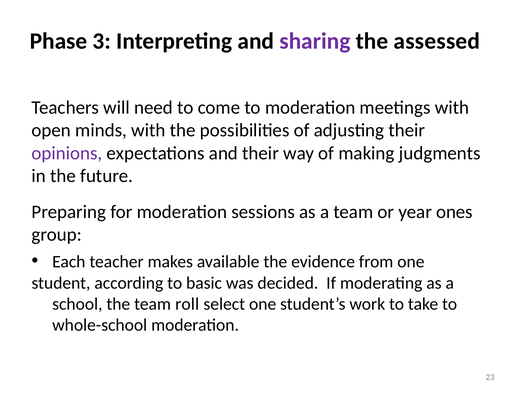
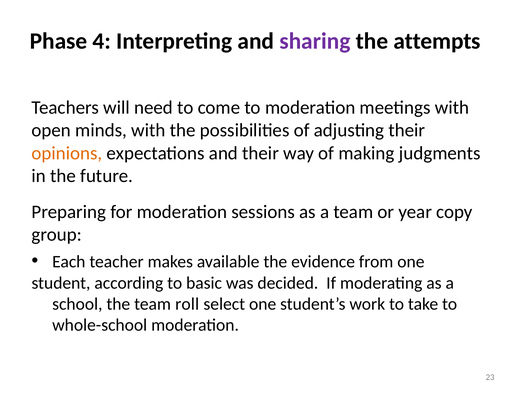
3: 3 -> 4
assessed: assessed -> attempts
opinions colour: purple -> orange
ones: ones -> copy
